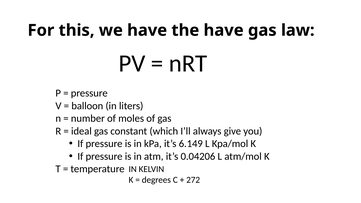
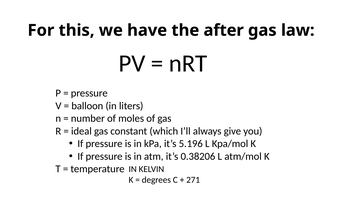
the have: have -> after
6.149: 6.149 -> 5.196
0.04206: 0.04206 -> 0.38206
272: 272 -> 271
